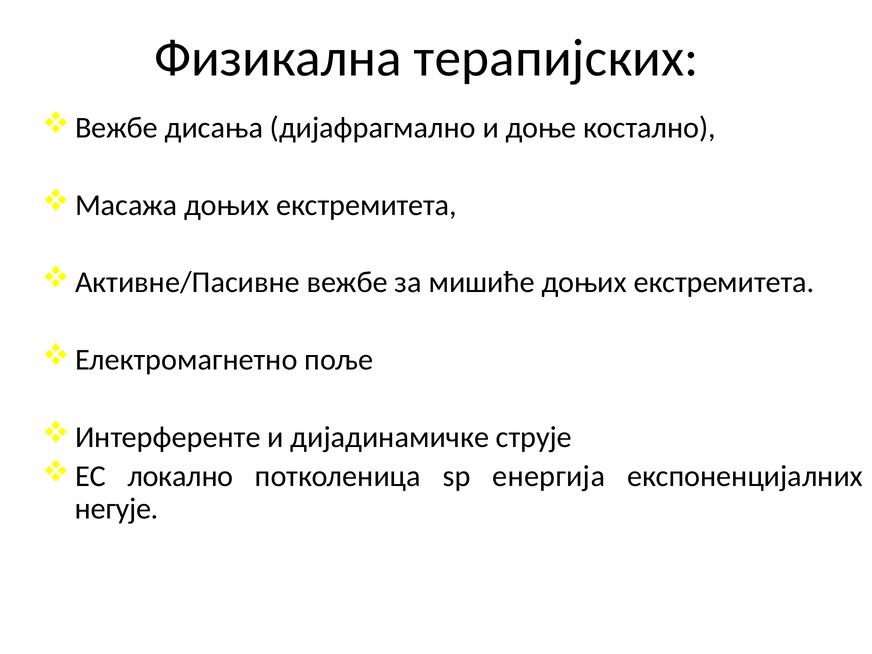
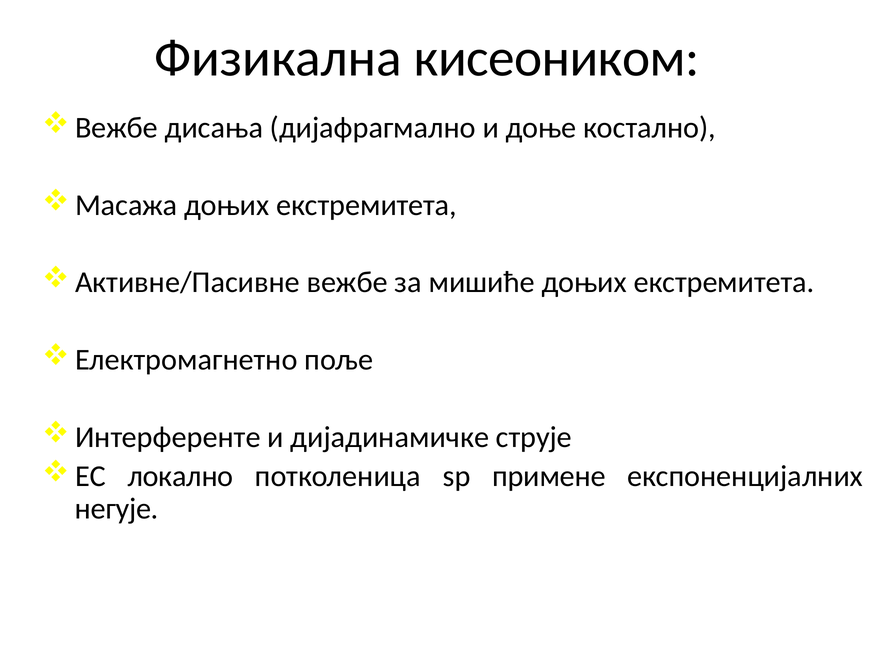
терапијских: терапијских -> кисеоником
енергија: енергија -> примене
